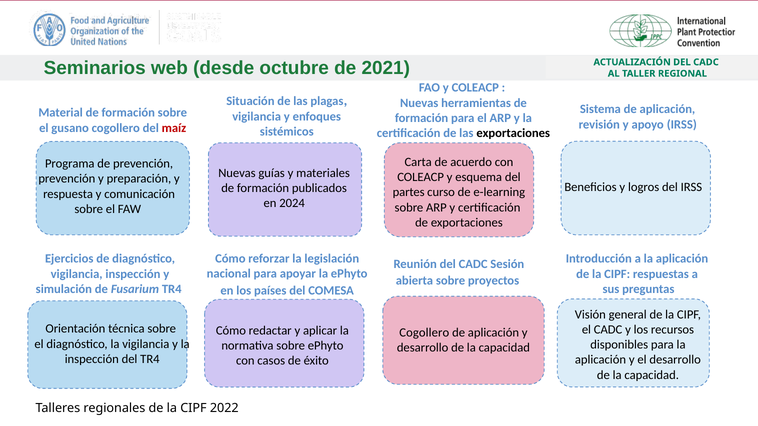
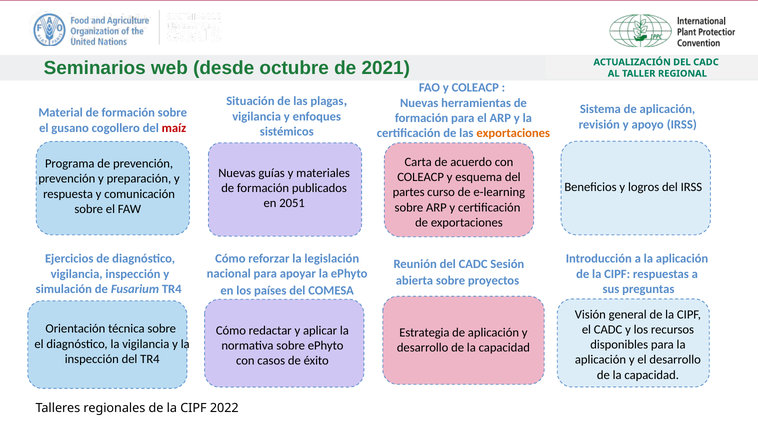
exportaciones at (513, 133) colour: black -> orange
2024: 2024 -> 2051
Cogollero at (424, 333): Cogollero -> Estrategia
